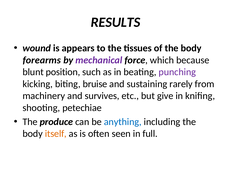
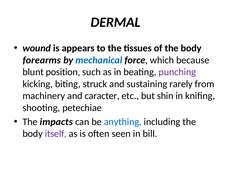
RESULTS: RESULTS -> DERMAL
mechanical colour: purple -> blue
bruise: bruise -> struck
survives: survives -> caracter
give: give -> shin
produce: produce -> impacts
itself colour: orange -> purple
full: full -> bill
